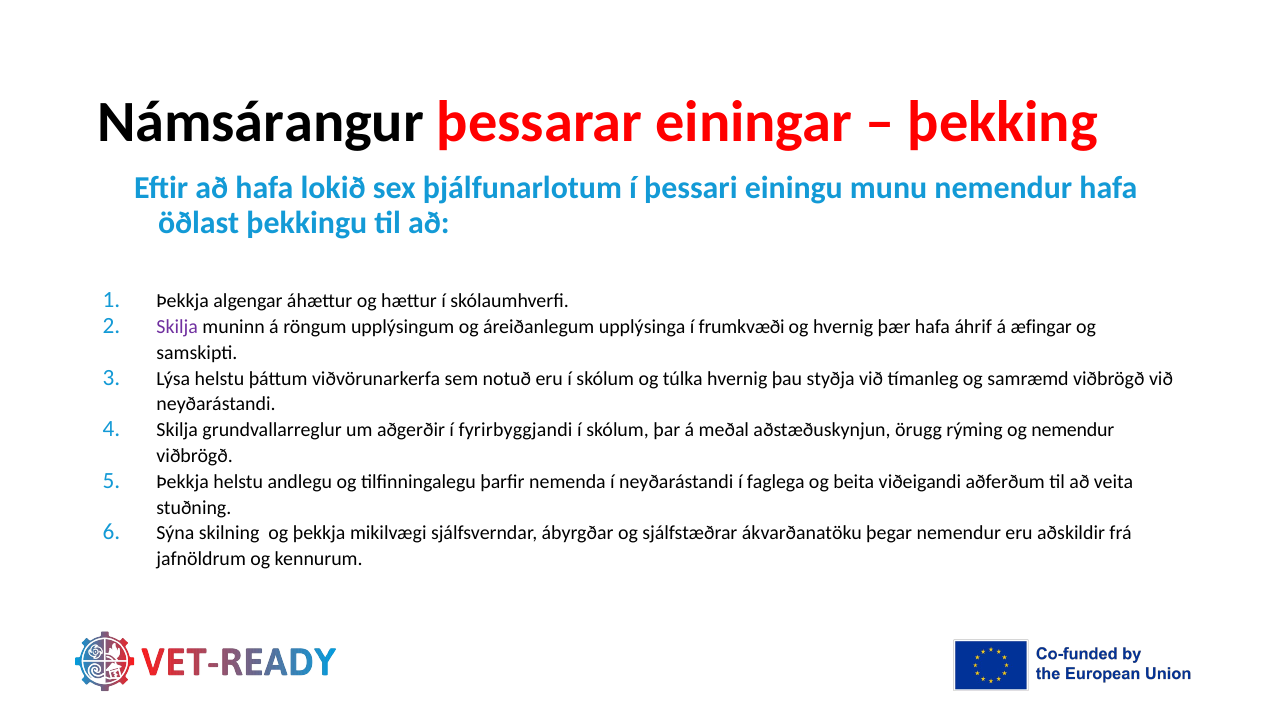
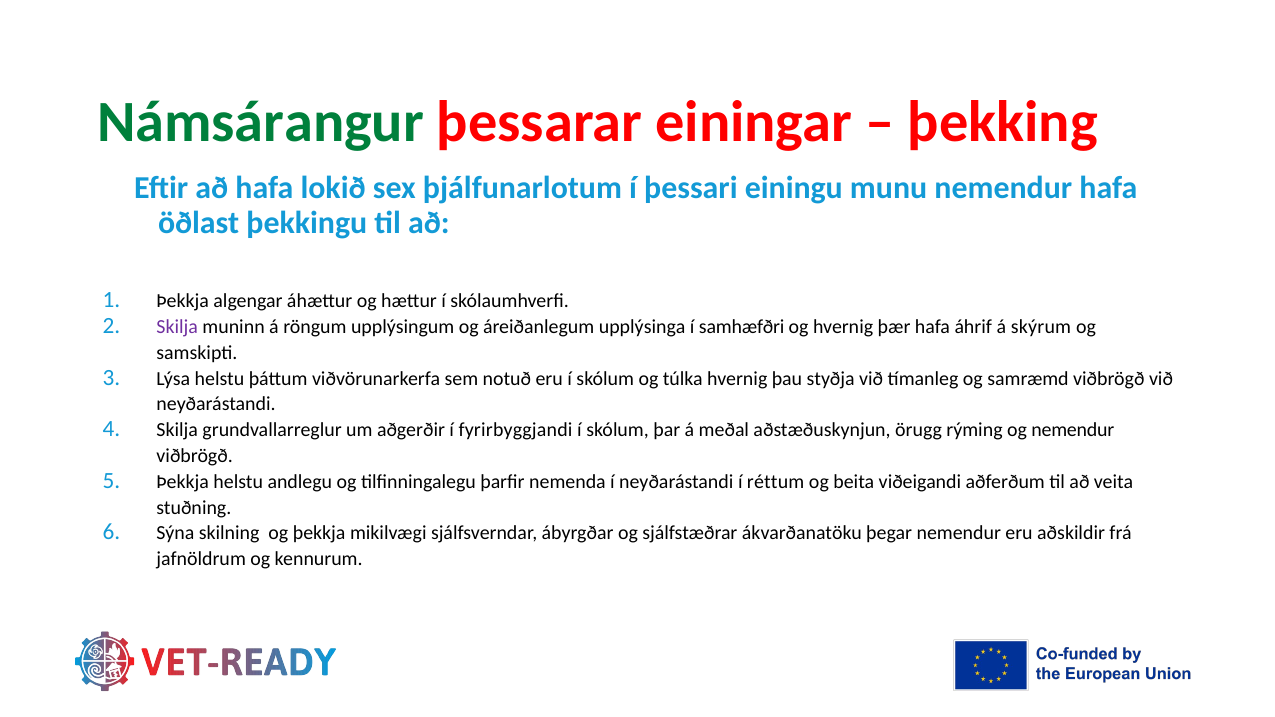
Námsárangur colour: black -> green
frumkvæði: frumkvæði -> samhæfðri
æfingar: æfingar -> skýrum
faglega: faglega -> réttum
